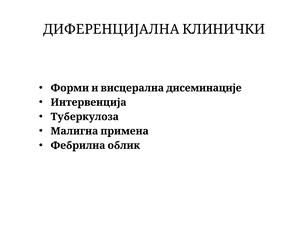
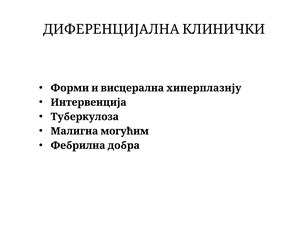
дисеминације: дисеминације -> хиперплазију
примена: примена -> могућим
облик: облик -> добра
